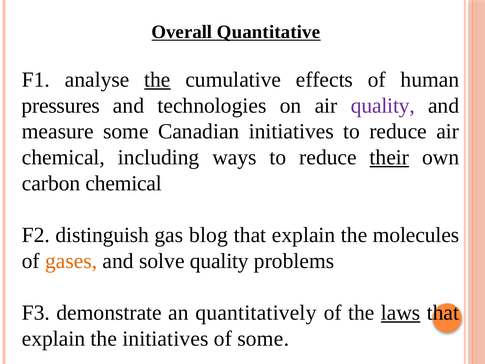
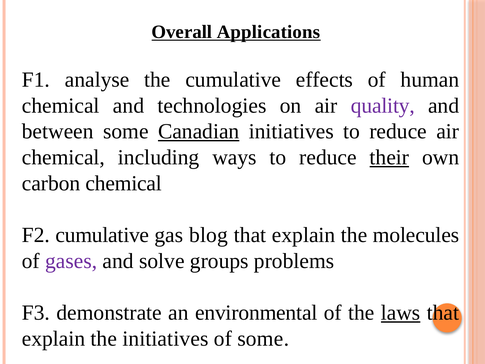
Quantitative: Quantitative -> Applications
the at (157, 80) underline: present -> none
pressures at (61, 106): pressures -> chemical
measure: measure -> between
Canadian underline: none -> present
F2 distinguish: distinguish -> cumulative
gases colour: orange -> purple
solve quality: quality -> groups
quantitatively: quantitatively -> environmental
